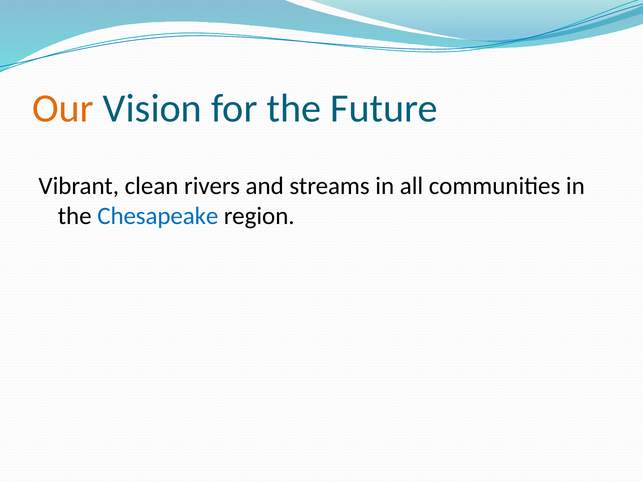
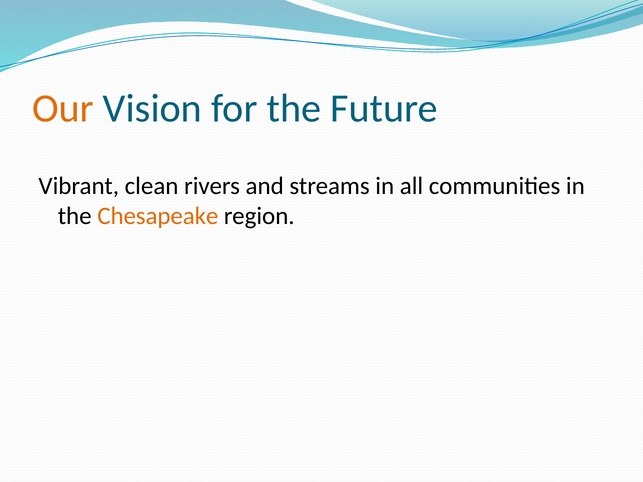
Chesapeake colour: blue -> orange
